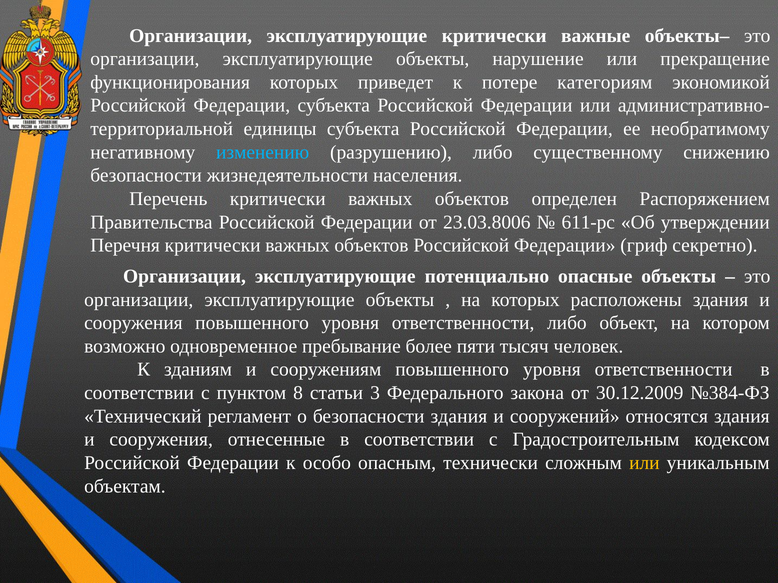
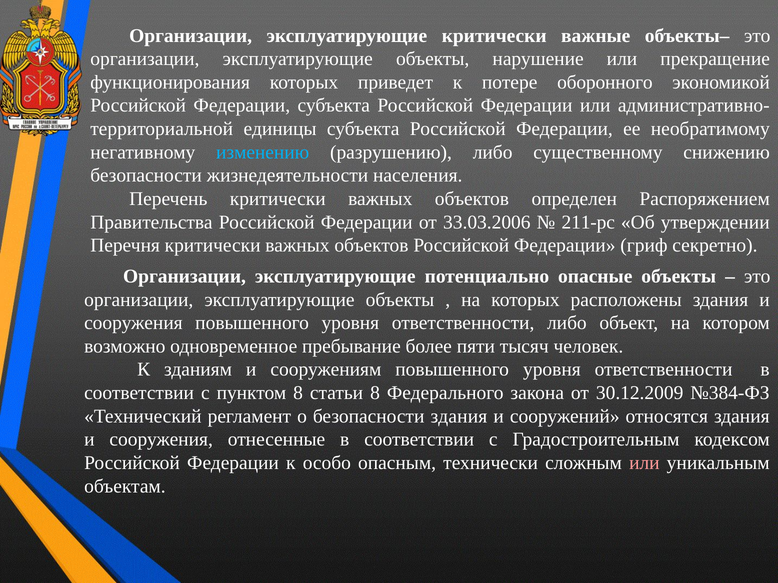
категориям: категориям -> оборонного
23.03.8006: 23.03.8006 -> 33.03.2006
611-рс: 611-рс -> 211-рс
статьи 3: 3 -> 8
или at (644, 463) colour: yellow -> pink
